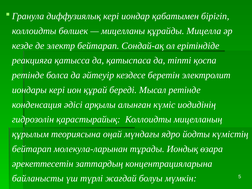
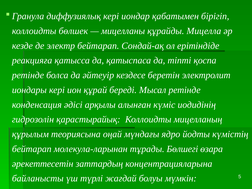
Иондық: Иондық -> Бөлшегі
